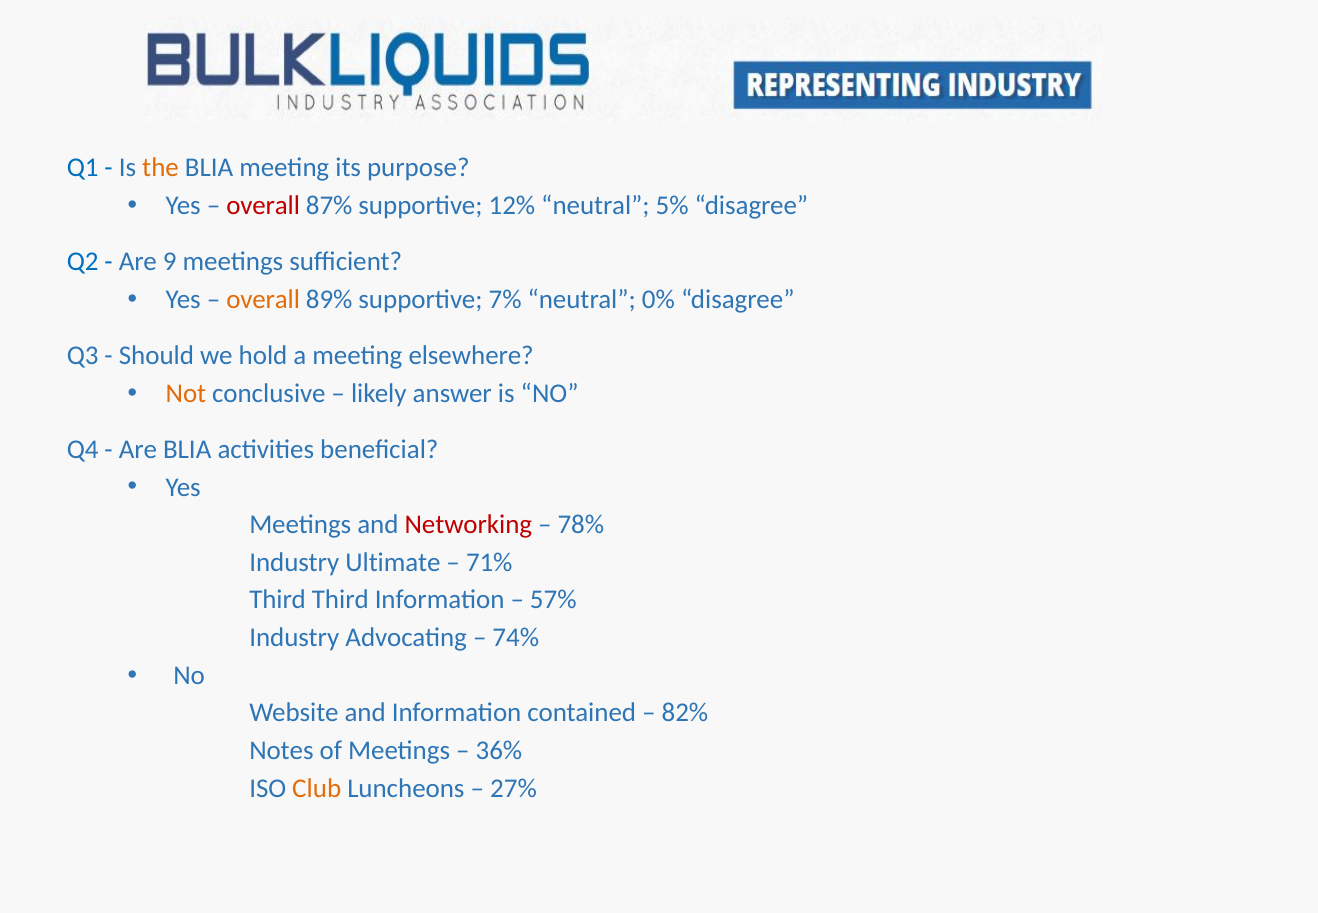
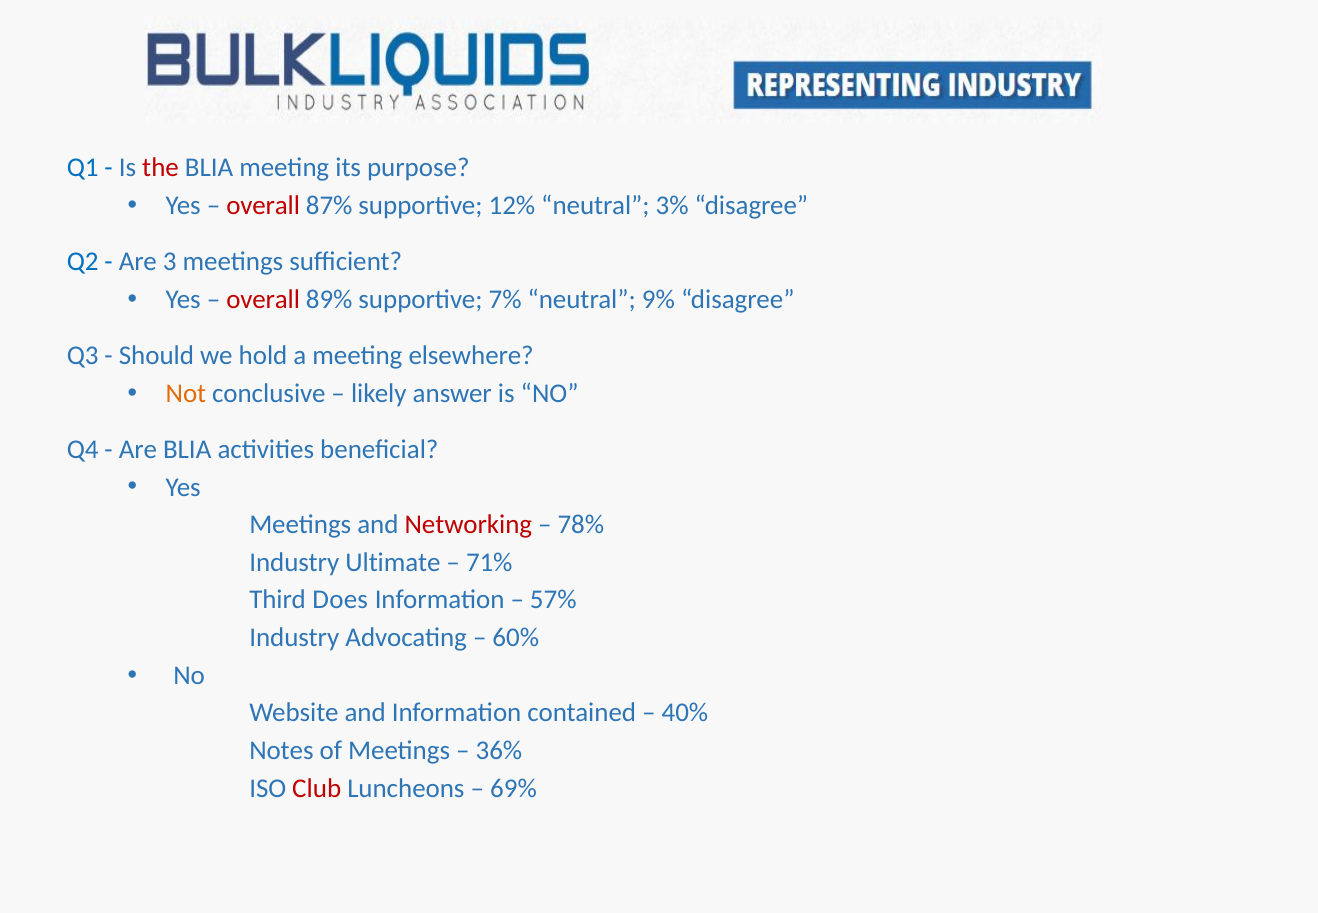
the colour: orange -> red
5%: 5% -> 3%
9: 9 -> 3
overall at (263, 299) colour: orange -> red
0%: 0% -> 9%
Third Third: Third -> Does
74%: 74% -> 60%
82%: 82% -> 40%
Club colour: orange -> red
27%: 27% -> 69%
